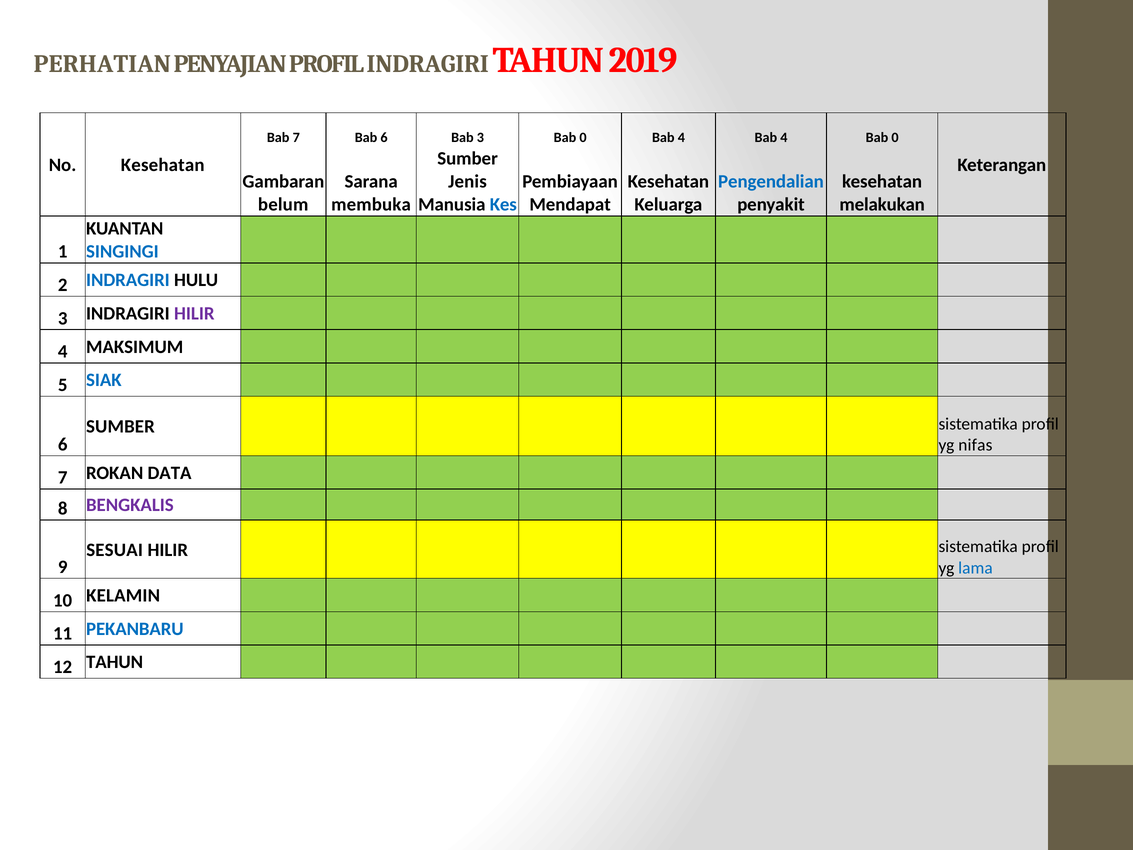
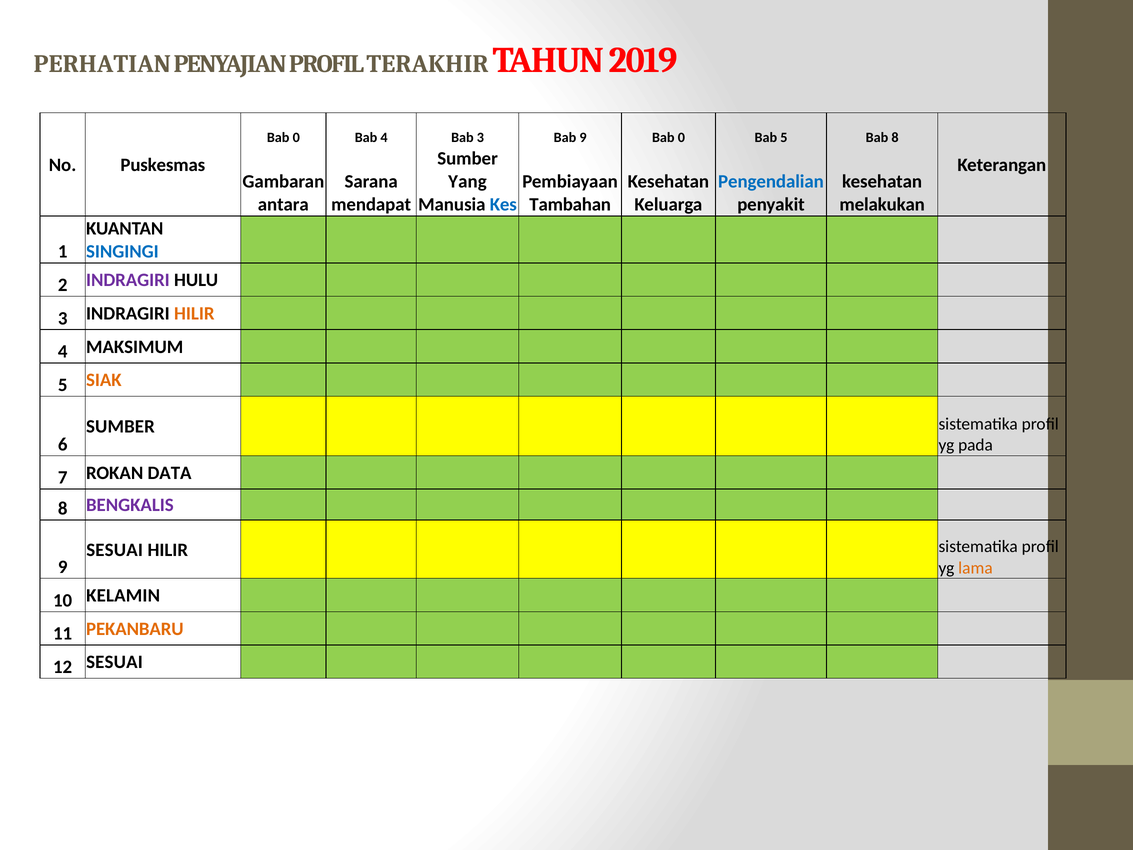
PROFIL INDRAGIRI: INDRAGIRI -> TERAKHIR
7 at (296, 137): 7 -> 0
Bab 6: 6 -> 4
3 Bab 0: 0 -> 9
4 at (681, 137): 4 -> 0
4 at (784, 137): 4 -> 5
0 at (895, 137): 0 -> 8
No Kesehatan: Kesehatan -> Puskesmas
Jenis: Jenis -> Yang
belum: belum -> antara
membuka: membuka -> mendapat
Mendapat: Mendapat -> Tambahan
INDRAGIRI at (128, 280) colour: blue -> purple
HILIR at (194, 313) colour: purple -> orange
SIAK colour: blue -> orange
nifas: nifas -> pada
lama colour: blue -> orange
PEKANBARU colour: blue -> orange
12 TAHUN: TAHUN -> SESUAI
